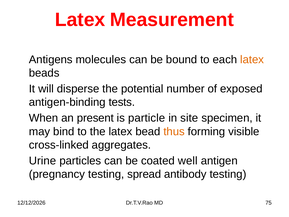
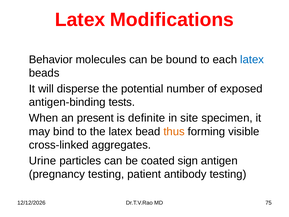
Measurement: Measurement -> Modifications
Antigens: Antigens -> Behavior
latex at (252, 60) colour: orange -> blue
particle: particle -> definite
well: well -> sign
spread: spread -> patient
